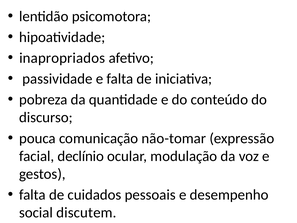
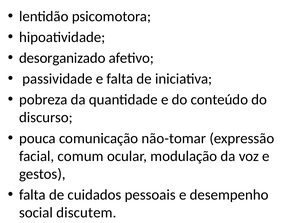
inapropriados: inapropriados -> desorganizado
declínio: declínio -> comum
